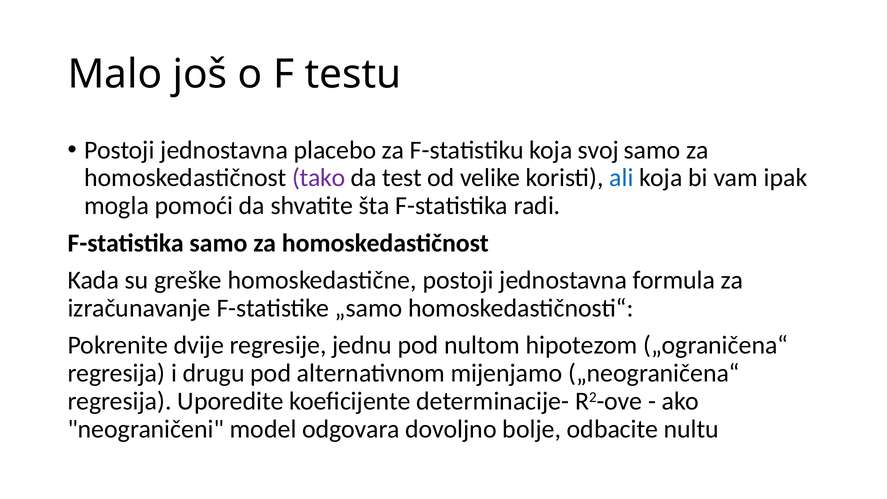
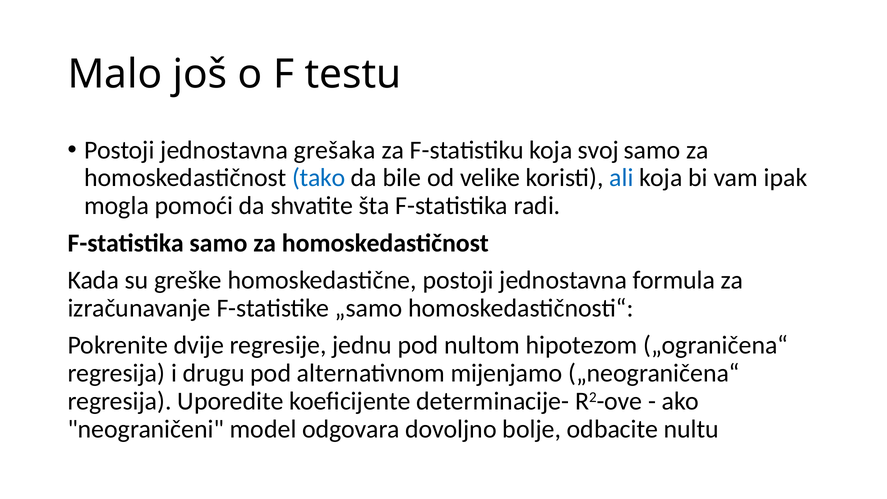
placebo: placebo -> grešaka
tako colour: purple -> blue
test: test -> bile
